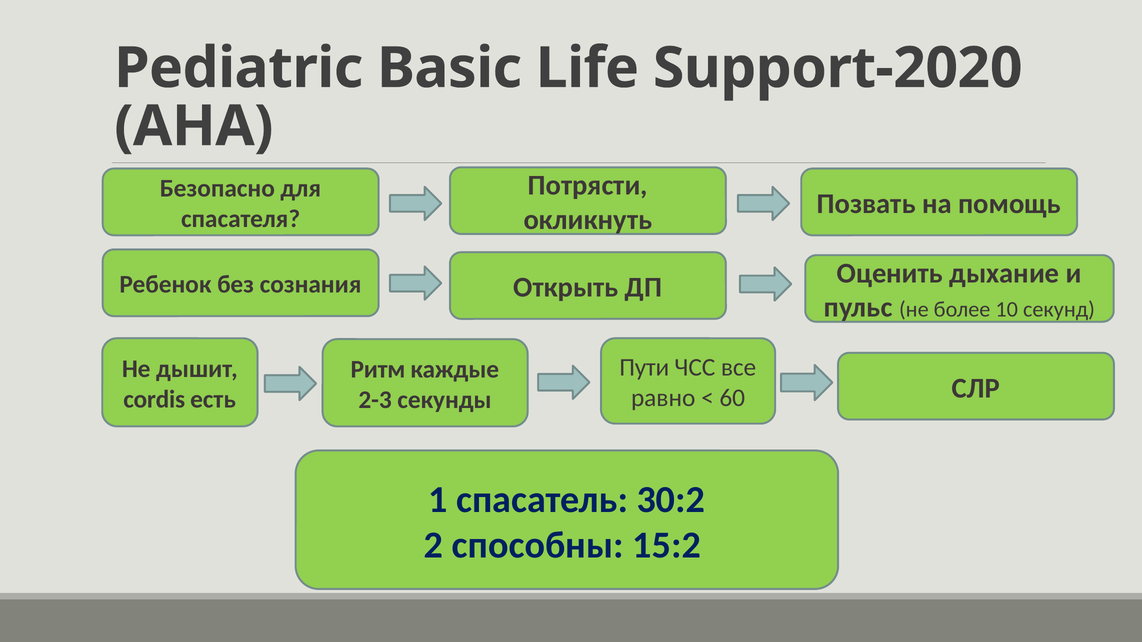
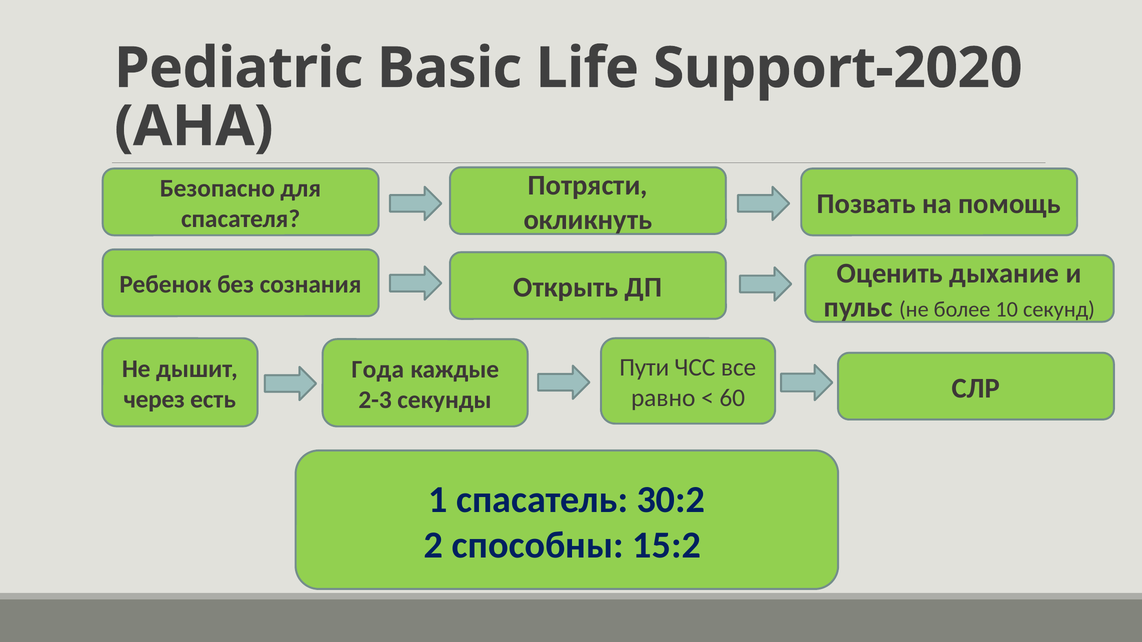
Ритм: Ритм -> Года
cordis: cordis -> через
